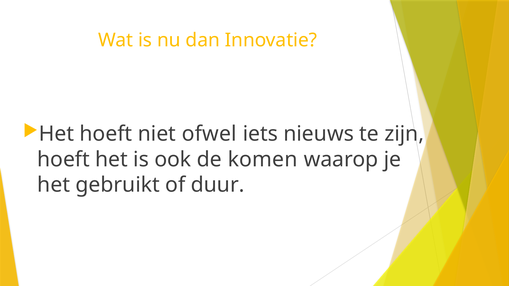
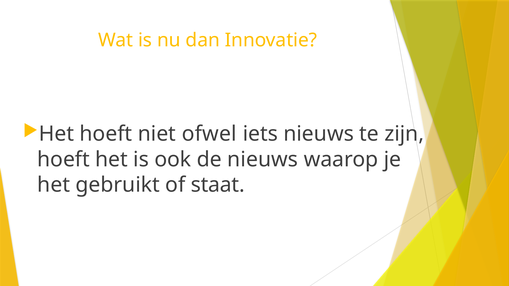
de komen: komen -> nieuws
duur: duur -> staat
